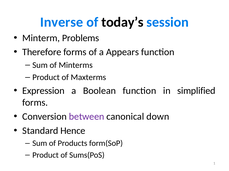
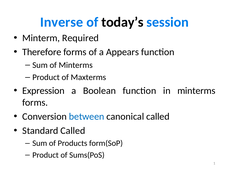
Problems: Problems -> Required
in simplified: simplified -> minterms
between colour: purple -> blue
canonical down: down -> called
Standard Hence: Hence -> Called
